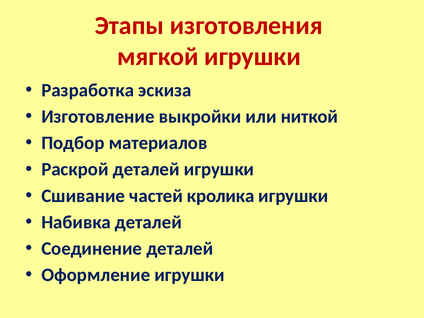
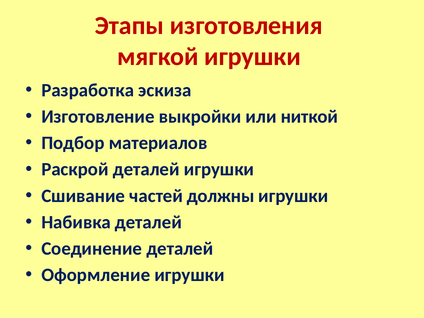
кролика: кролика -> должны
